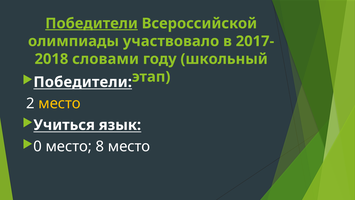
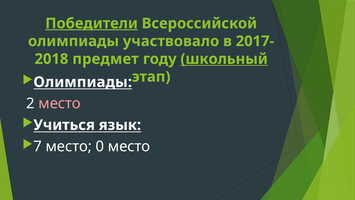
словами: словами -> предмет
школьный underline: none -> present
Победители at (83, 82): Победители -> Олимпиады
место at (60, 103) colour: yellow -> pink
0: 0 -> 7
8: 8 -> 0
